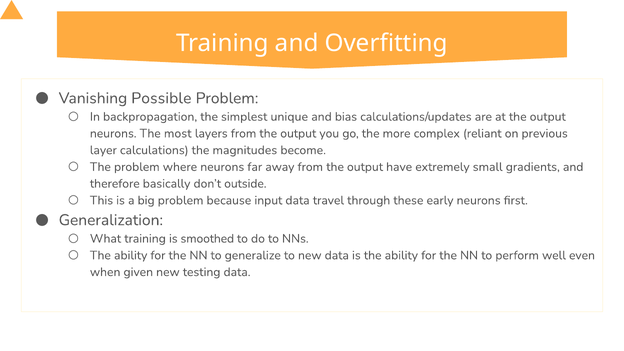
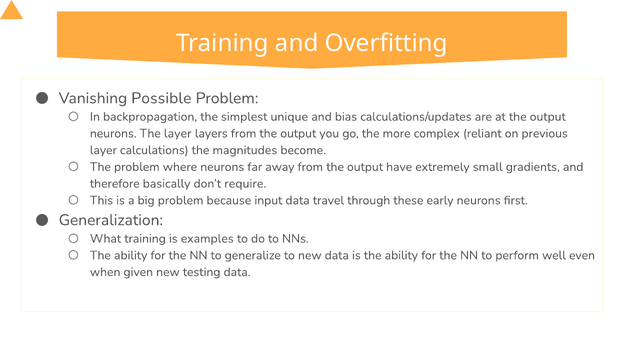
The most: most -> layer
outside: outside -> require
smoothed: smoothed -> examples
